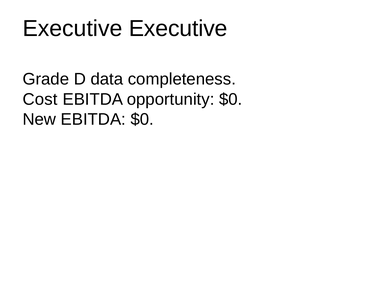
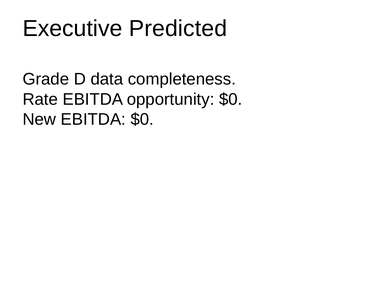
Executive Executive: Executive -> Predicted
Cost: Cost -> Rate
